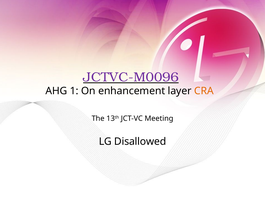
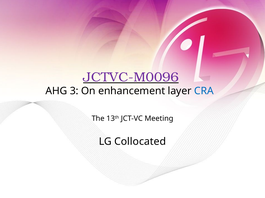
1: 1 -> 3
CRA colour: orange -> blue
Disallowed: Disallowed -> Collocated
